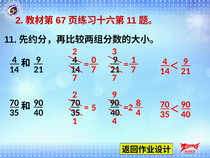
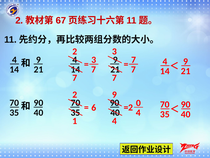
0 at (94, 60): 0 -> 3
1 at (134, 60): 1 -> 7
5: 5 -> 6
8: 8 -> 0
